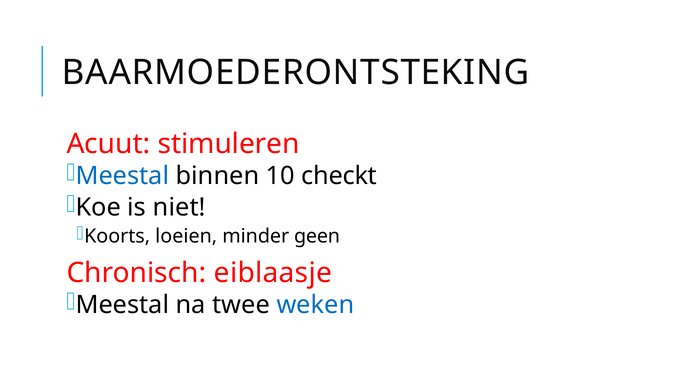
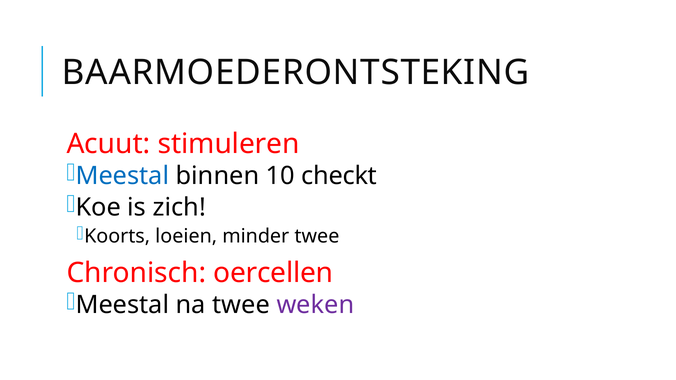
niet: niet -> zich
minder geen: geen -> twee
eiblaasje: eiblaasje -> oercellen
weken colour: blue -> purple
